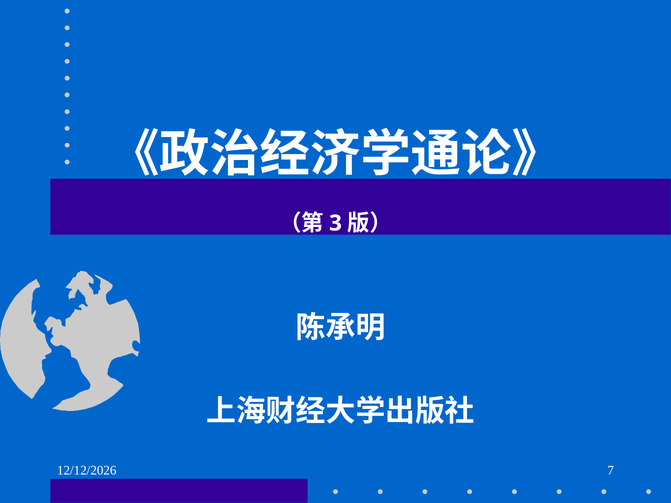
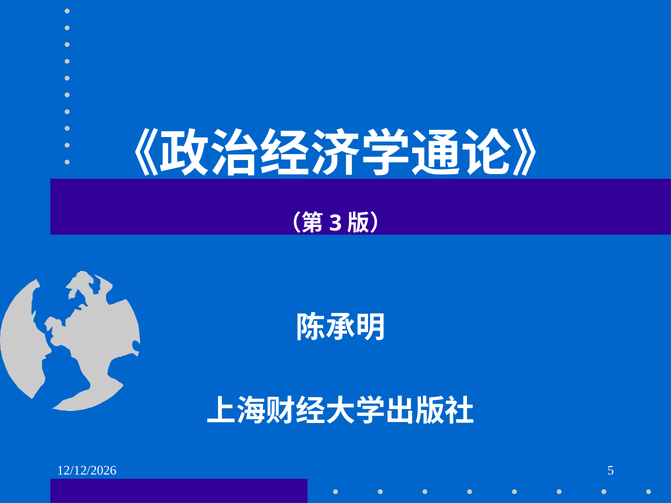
7: 7 -> 5
